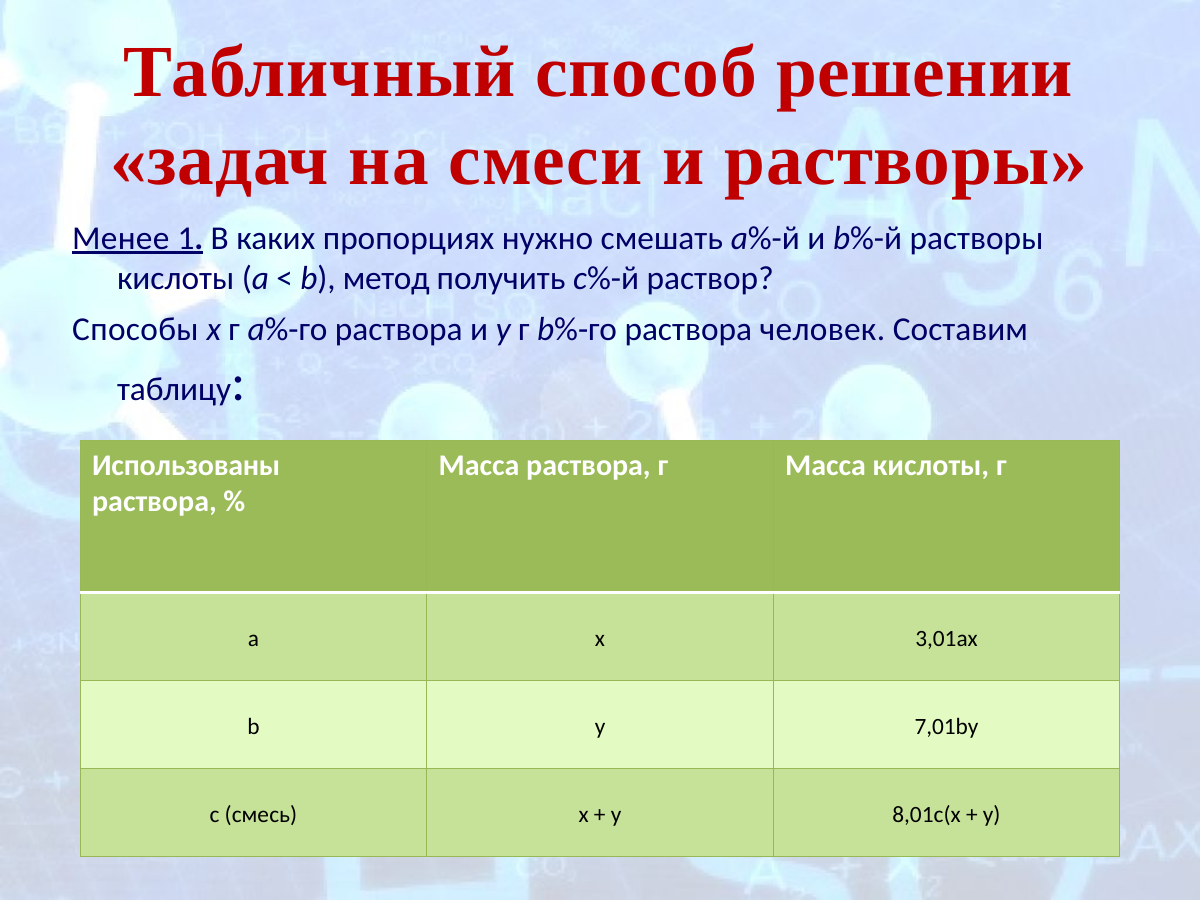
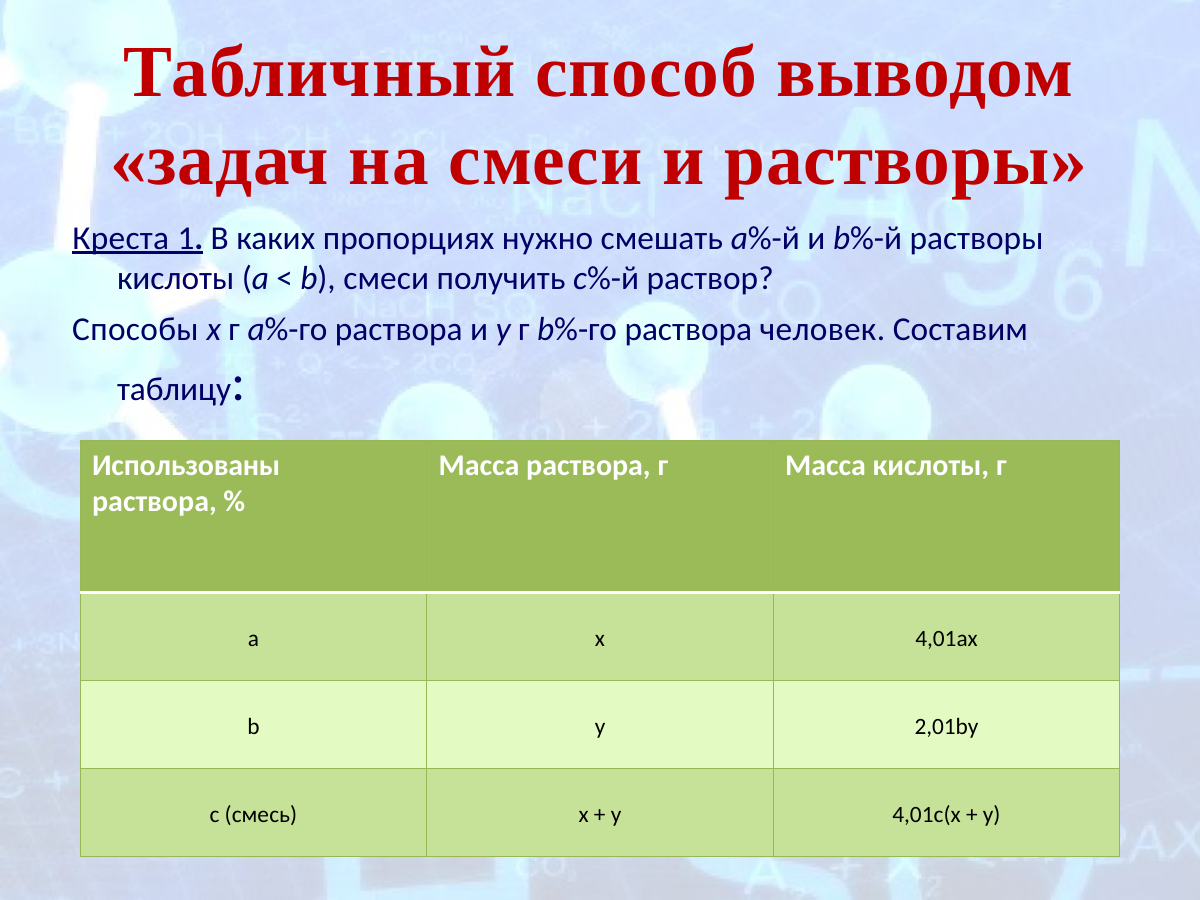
решении: решении -> выводом
Менее: Менее -> Креста
b метод: метод -> смеси
3,01ax: 3,01ax -> 4,01ax
7,01by: 7,01by -> 2,01by
8,01c(x: 8,01c(x -> 4,01c(x
